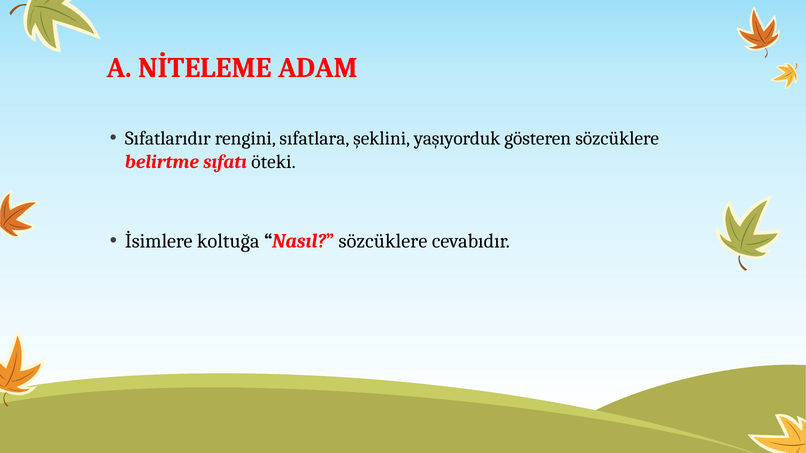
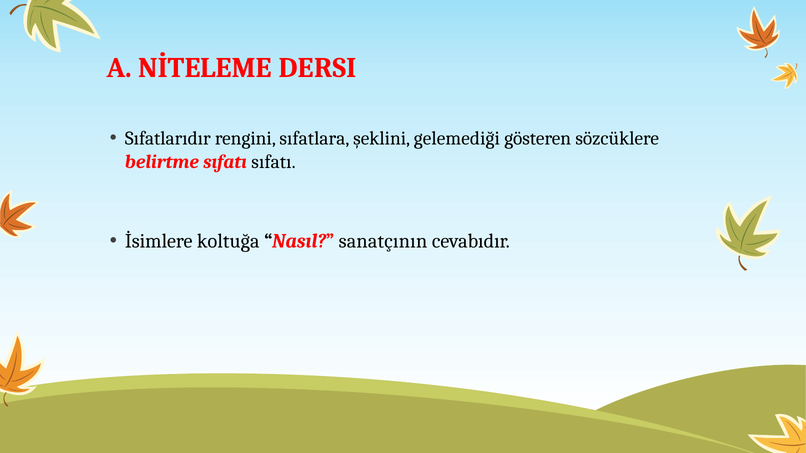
ADAM: ADAM -> DERSI
yaşıyorduk: yaşıyorduk -> gelemediği
sıfatı öteki: öteki -> sıfatı
Nasıl sözcüklere: sözcüklere -> sanatçının
